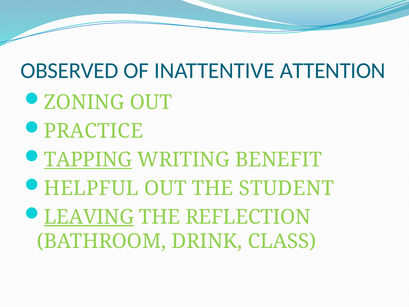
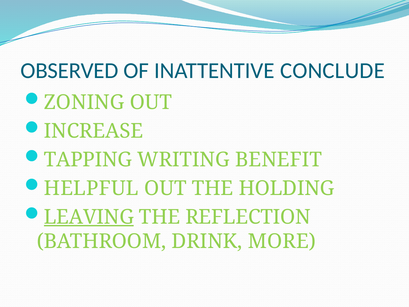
ATTENTION: ATTENTION -> CONCLUDE
PRACTICE: PRACTICE -> INCREASE
TAPPING underline: present -> none
STUDENT: STUDENT -> HOLDING
CLASS: CLASS -> MORE
